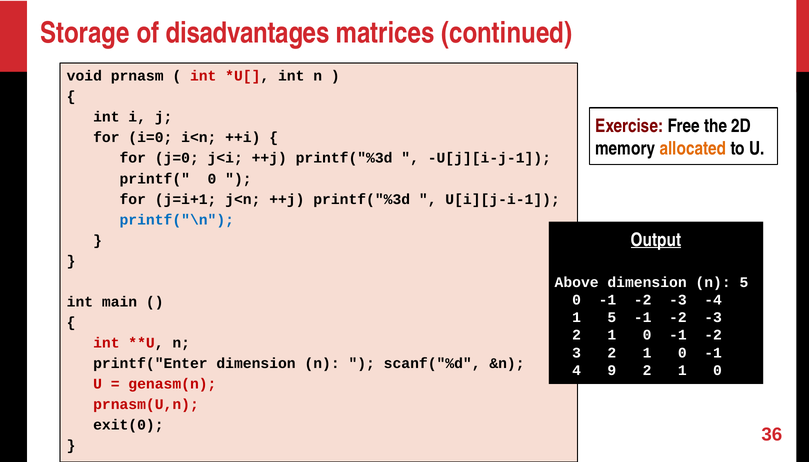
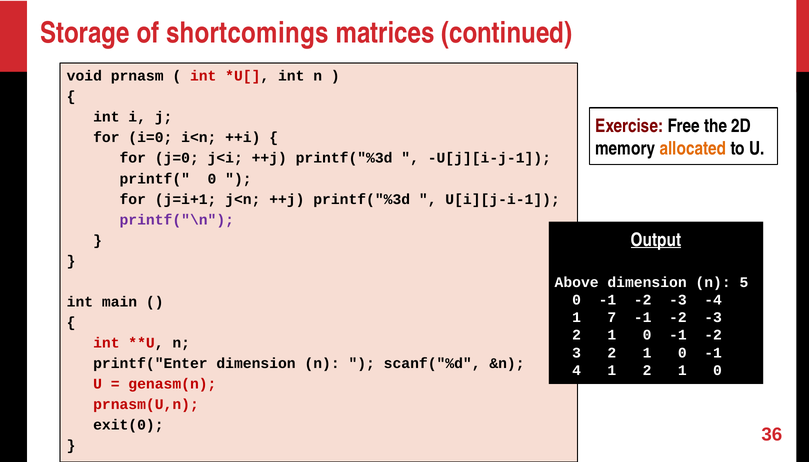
disadvantages: disadvantages -> shortcomings
printf("\n colour: blue -> purple
1 5: 5 -> 7
4 9: 9 -> 1
